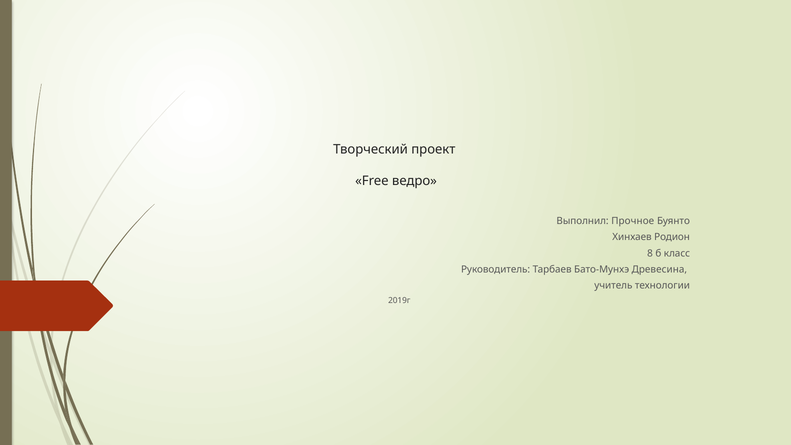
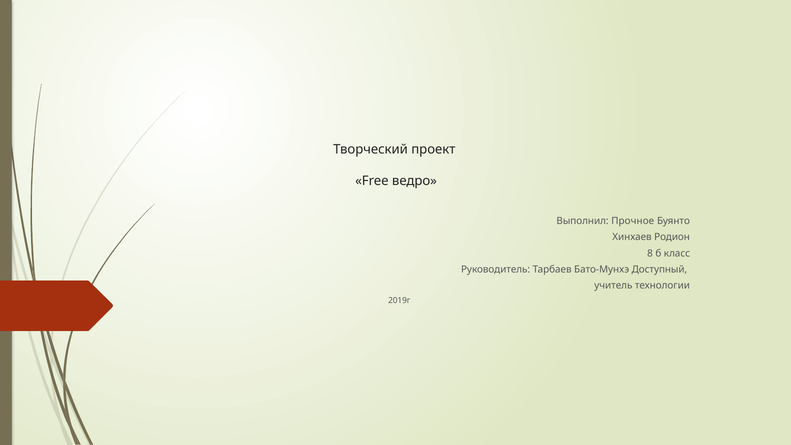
Древесина: Древесина -> Доступный
